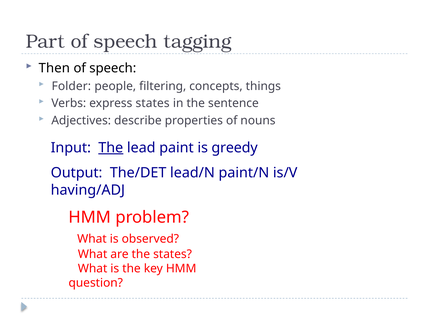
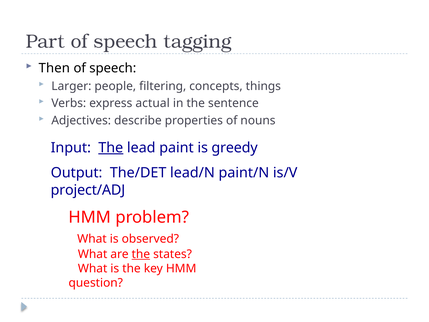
Folder: Folder -> Larger
express states: states -> actual
having/ADJ: having/ADJ -> project/ADJ
the at (141, 254) underline: none -> present
